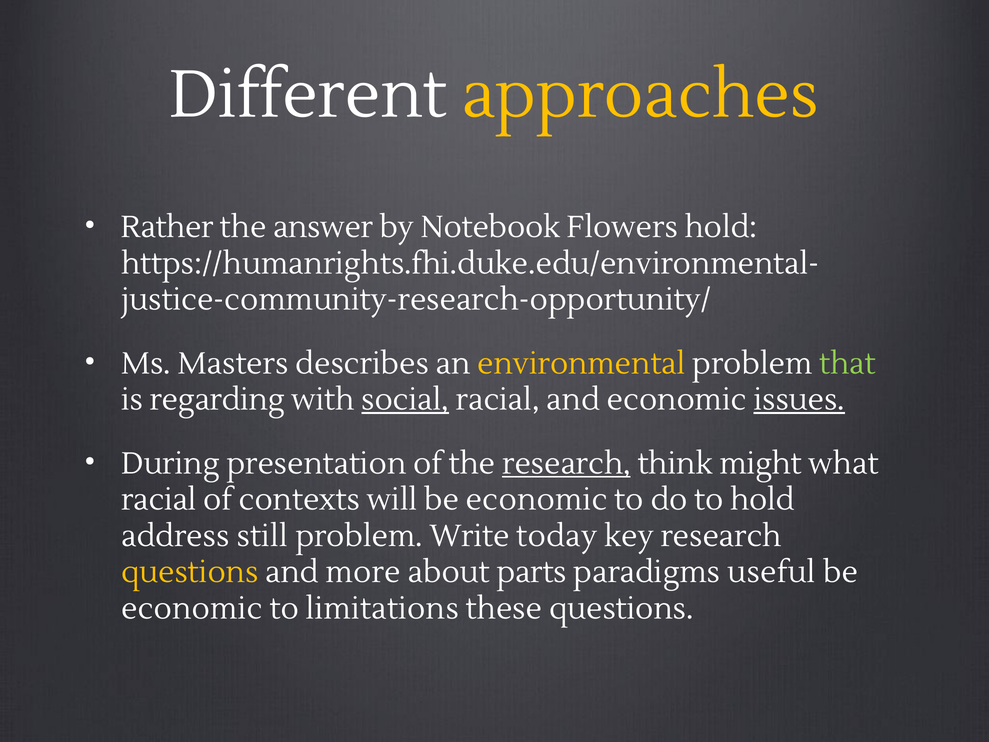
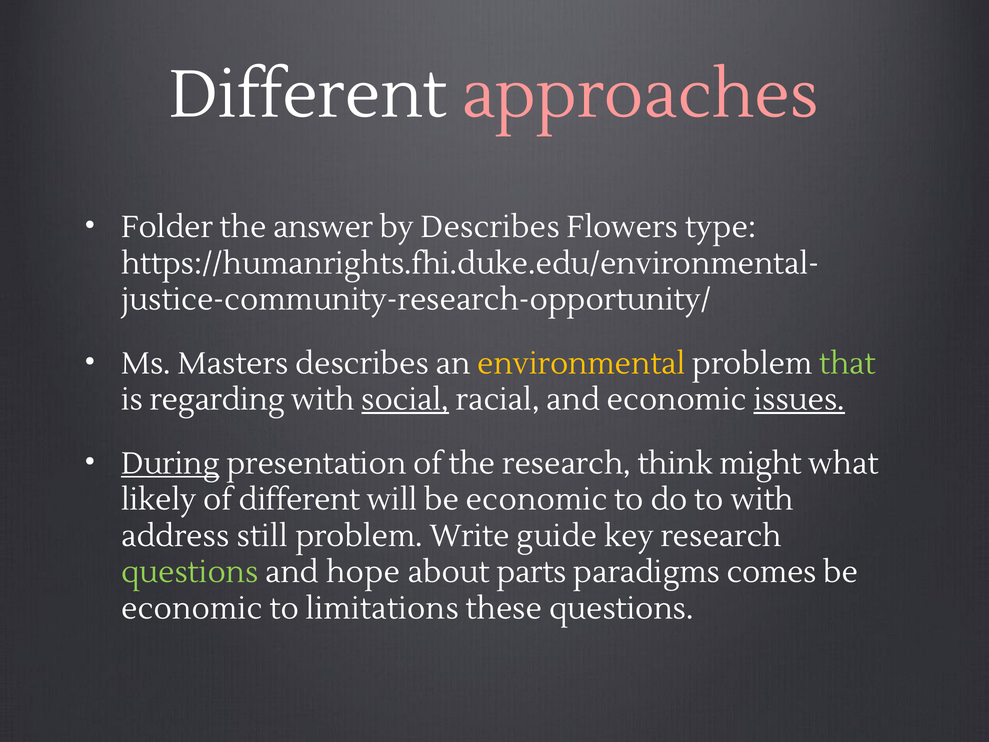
approaches colour: yellow -> pink
Rather: Rather -> Folder
by Notebook: Notebook -> Describes
Flowers hold: hold -> type
During underline: none -> present
research at (566, 464) underline: present -> none
racial at (159, 500): racial -> likely
of contexts: contexts -> different
to hold: hold -> with
today: today -> guide
questions at (190, 572) colour: yellow -> light green
more: more -> hope
useful: useful -> comes
